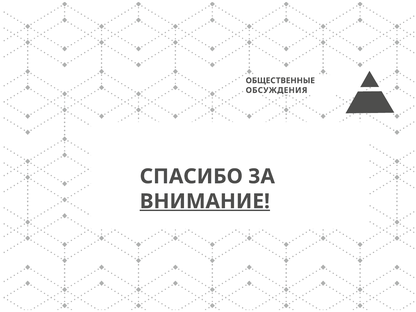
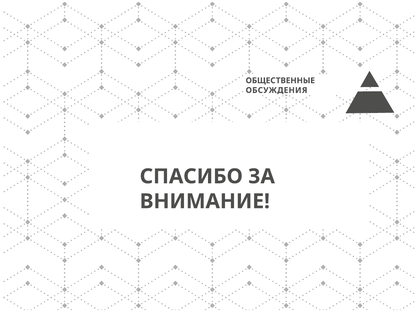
ВНИМАНИЕ at (205, 201) underline: present -> none
